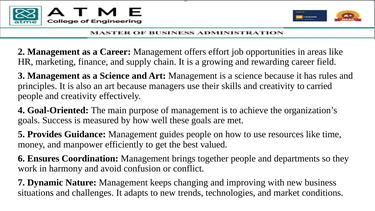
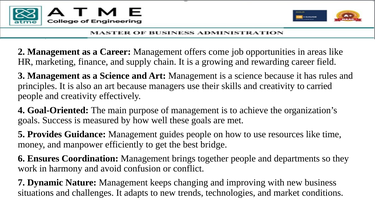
effort: effort -> come
valued: valued -> bridge
